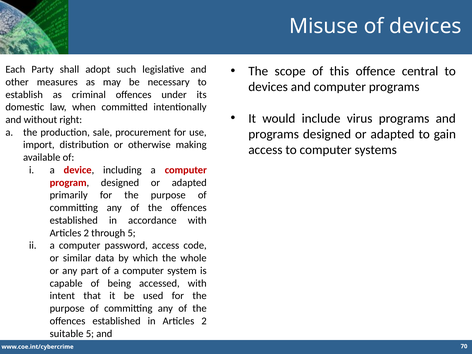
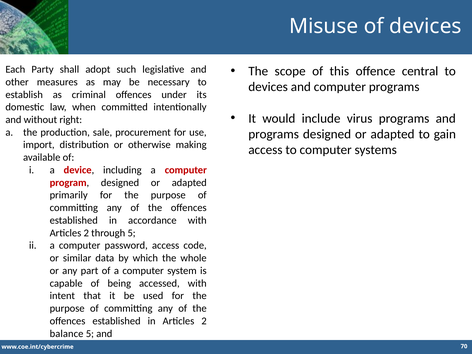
suitable: suitable -> balance
